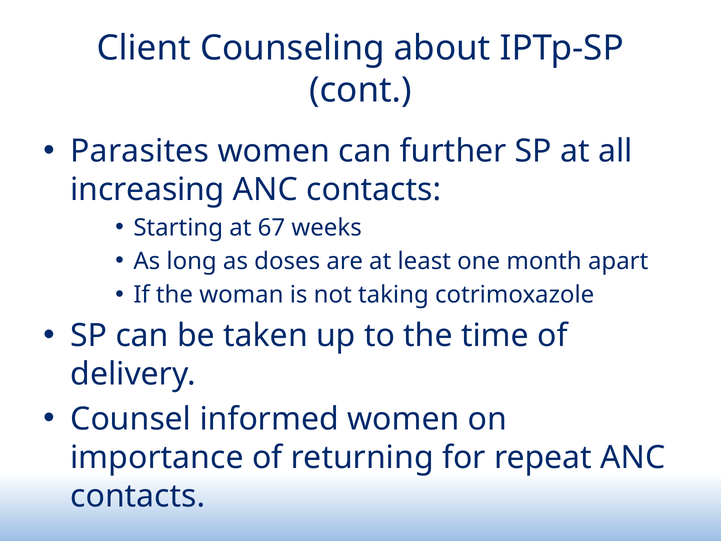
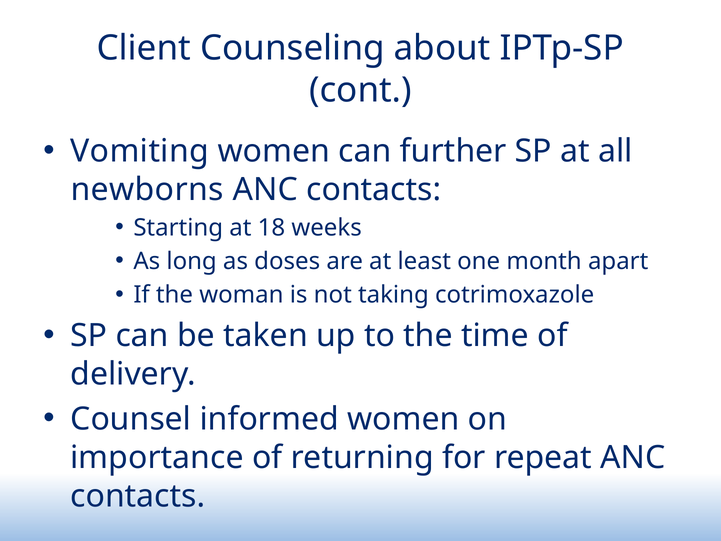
Parasites: Parasites -> Vomiting
increasing: increasing -> newborns
67: 67 -> 18
